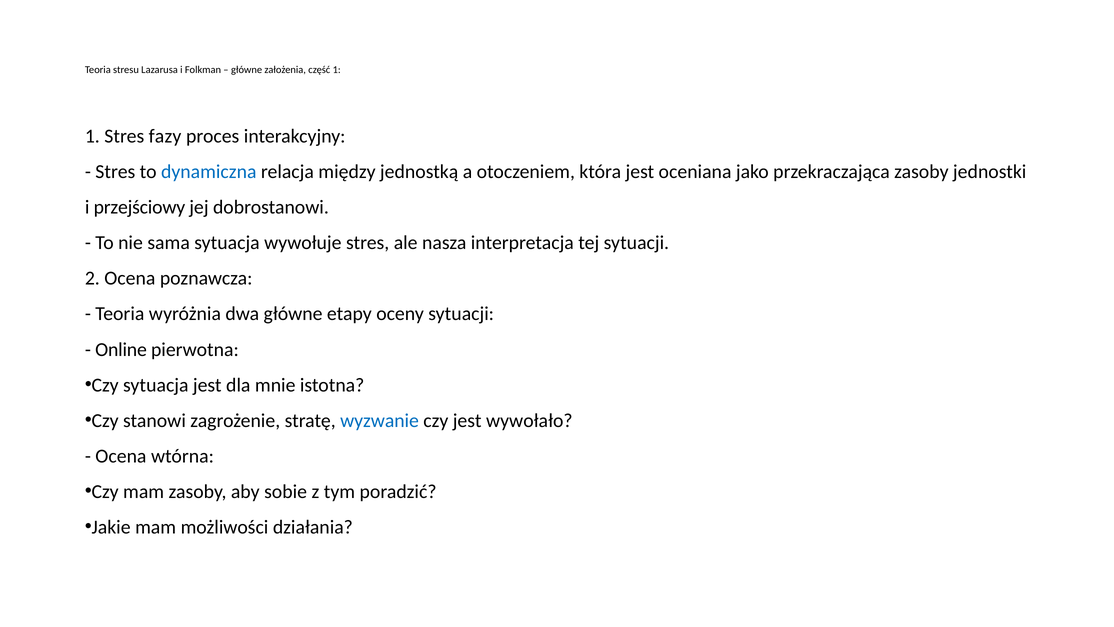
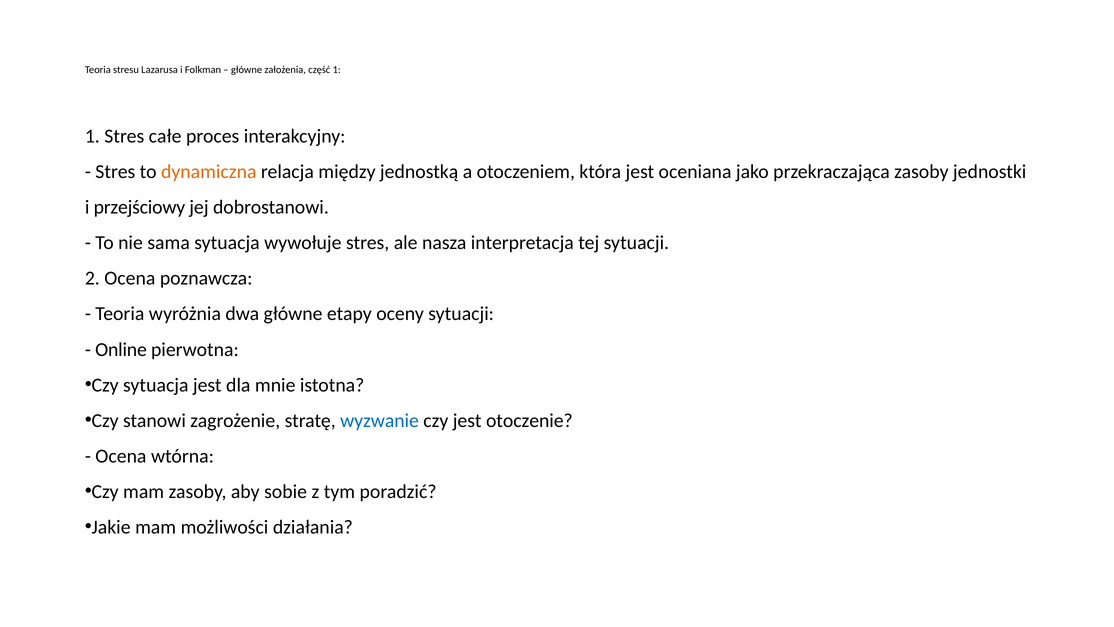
fazy: fazy -> całe
dynamiczna colour: blue -> orange
wywołało: wywołało -> otoczenie
